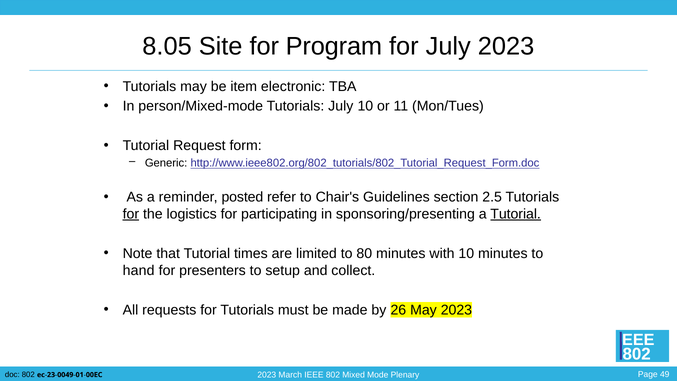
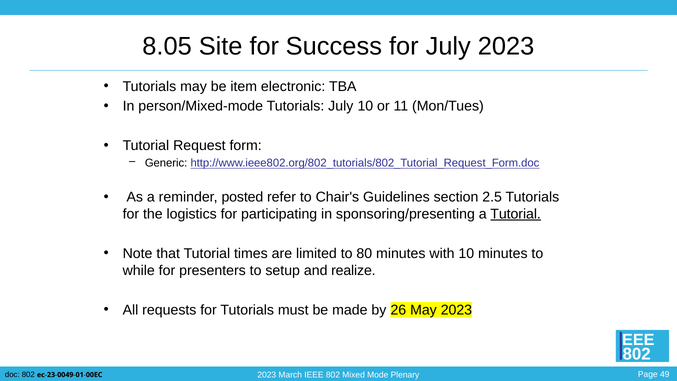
Program: Program -> Success
for at (131, 214) underline: present -> none
hand: hand -> while
collect: collect -> realize
